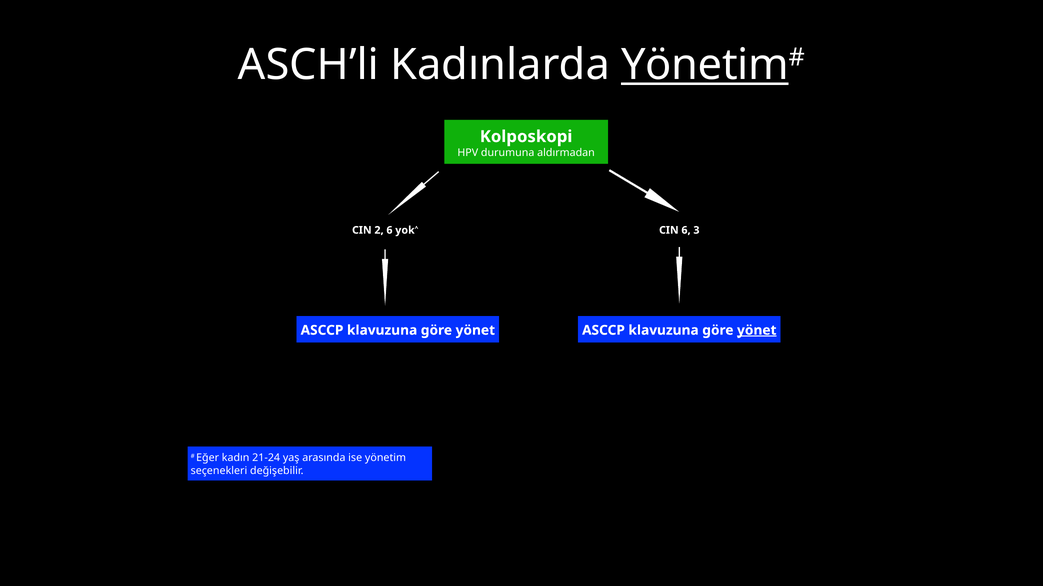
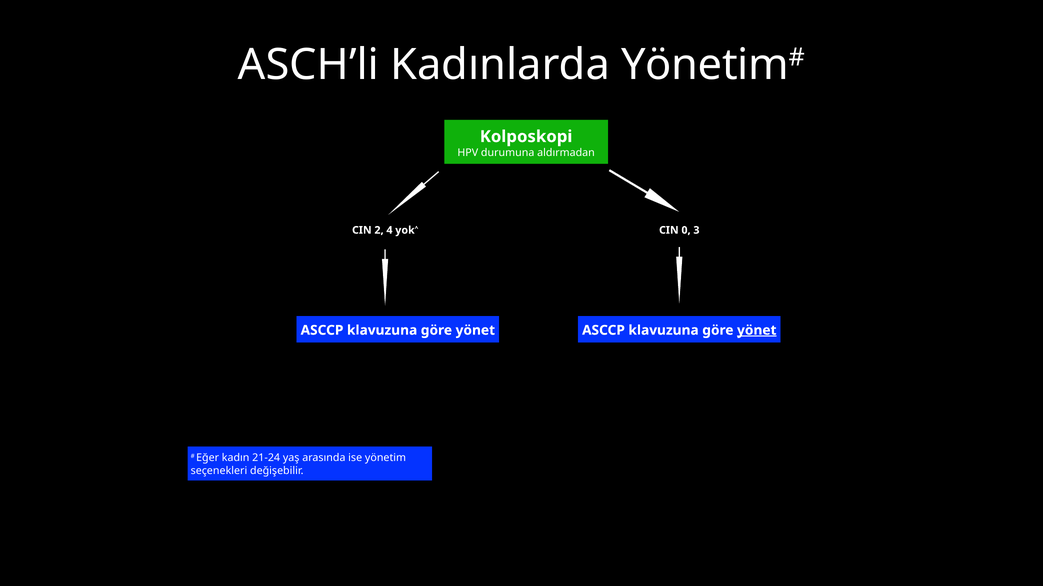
Yönetim at (705, 65) underline: present -> none
2 6: 6 -> 4
CIN 6: 6 -> 0
